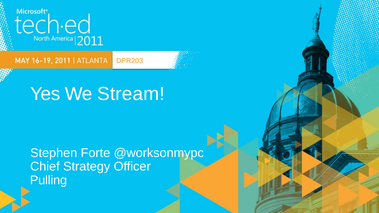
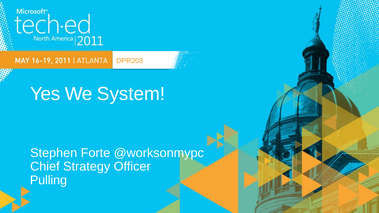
Stream: Stream -> System
